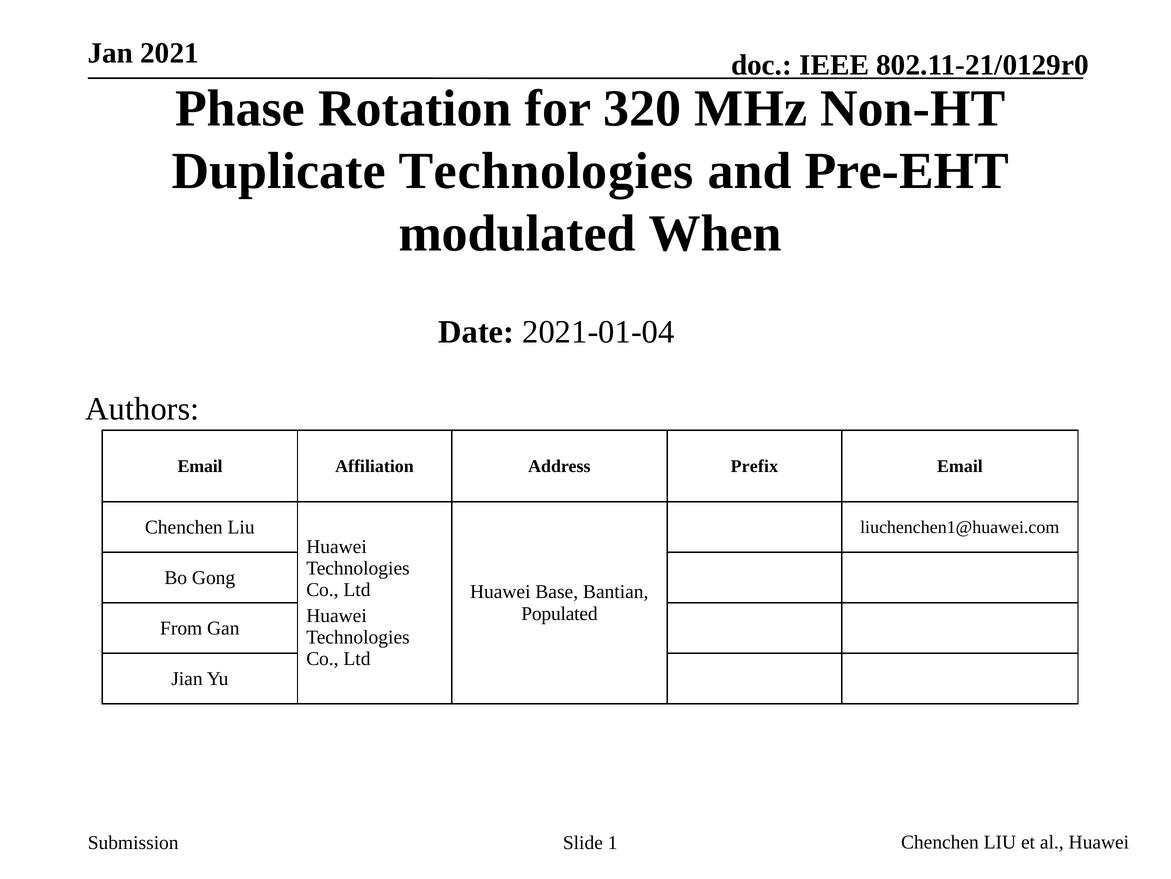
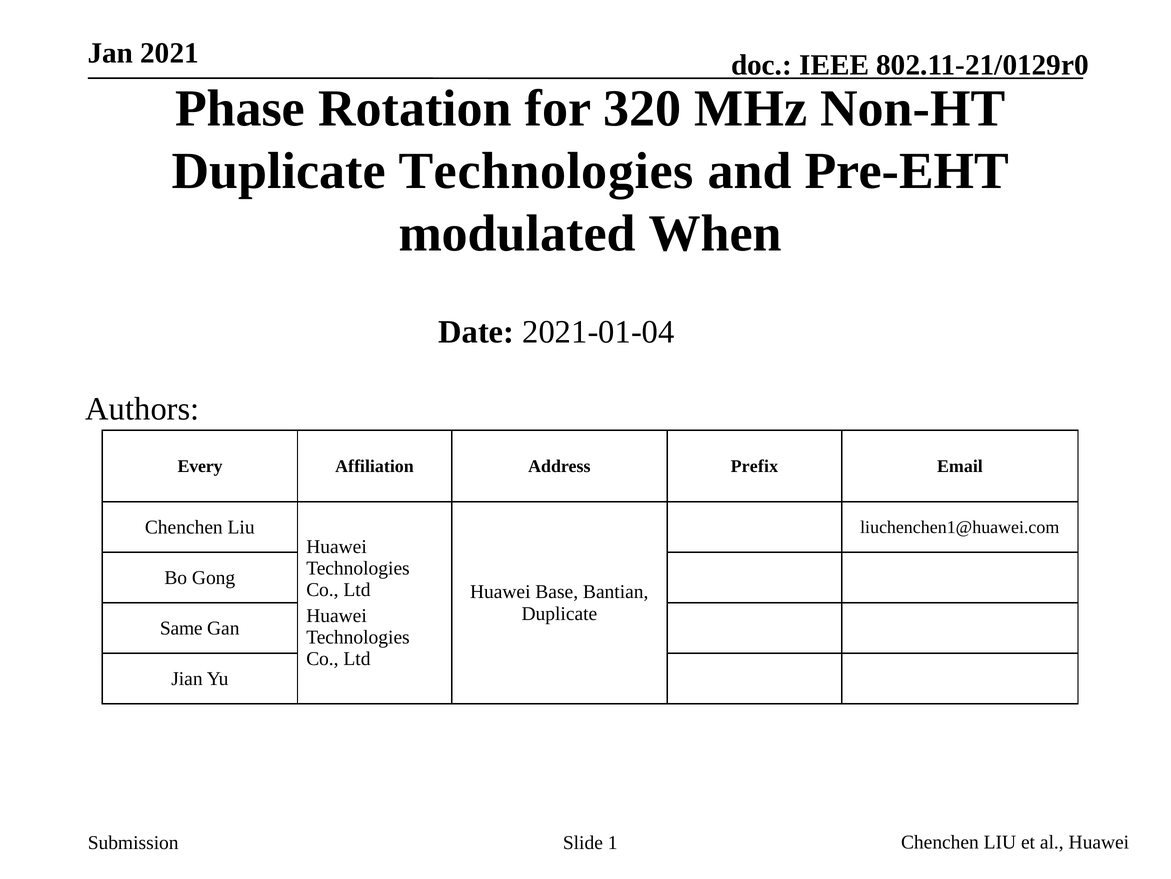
Email at (200, 466): Email -> Every
Populated at (559, 613): Populated -> Duplicate
From: From -> Same
